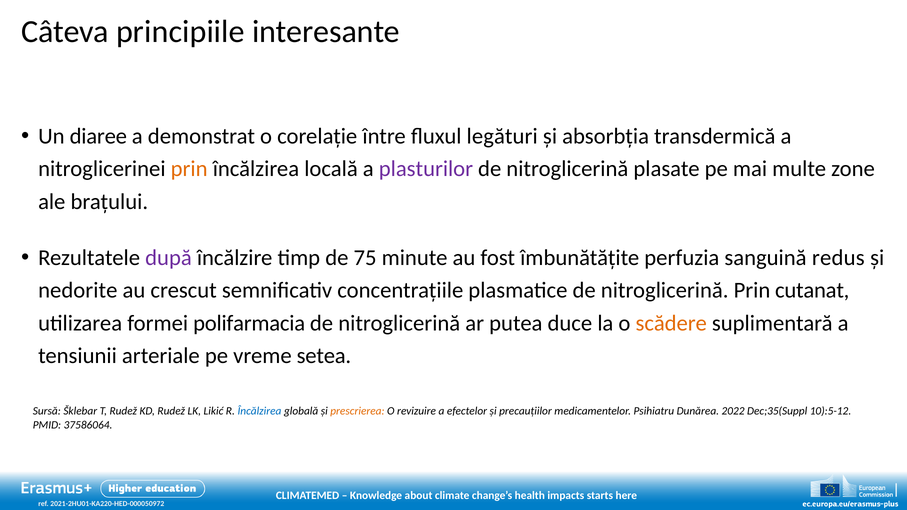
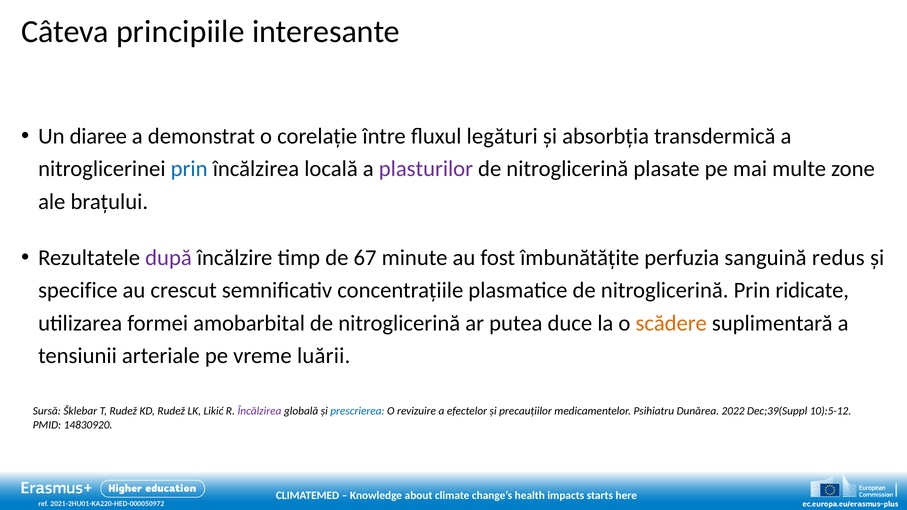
prin at (189, 169) colour: orange -> blue
75: 75 -> 67
nedorite: nedorite -> specifice
cutanat: cutanat -> ridicate
polifarmacia: polifarmacia -> amobarbital
setea: setea -> luării
Încălzirea at (259, 411) colour: blue -> purple
prescrierea colour: orange -> blue
Dec;35(Suppl: Dec;35(Suppl -> Dec;39(Suppl
37586064: 37586064 -> 14830920
